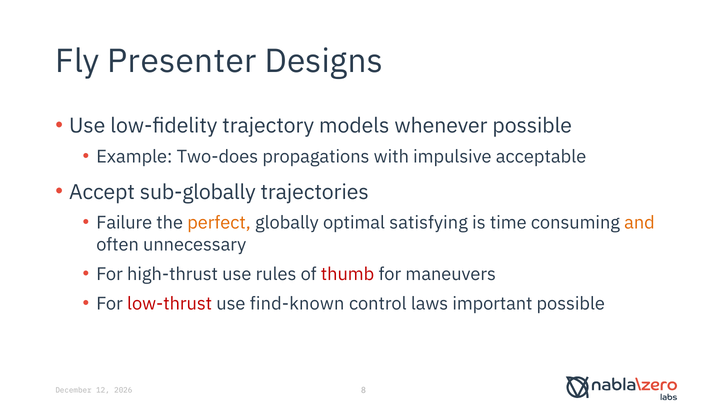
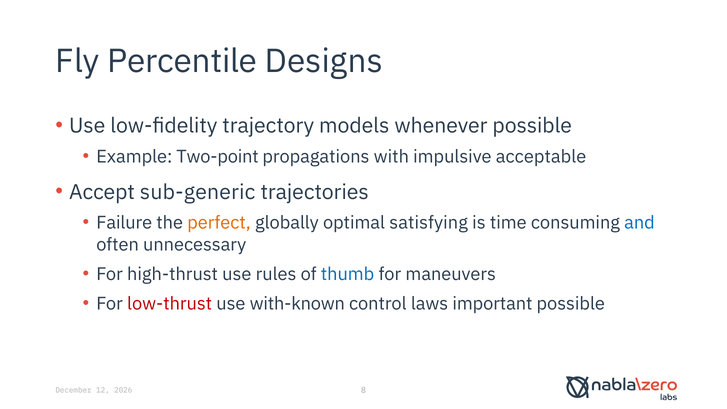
Presenter: Presenter -> Percentile
Two-does: Two-does -> Two-point
sub-globally: sub-globally -> sub-generic
and colour: orange -> blue
thumb colour: red -> blue
find-known: find-known -> with-known
